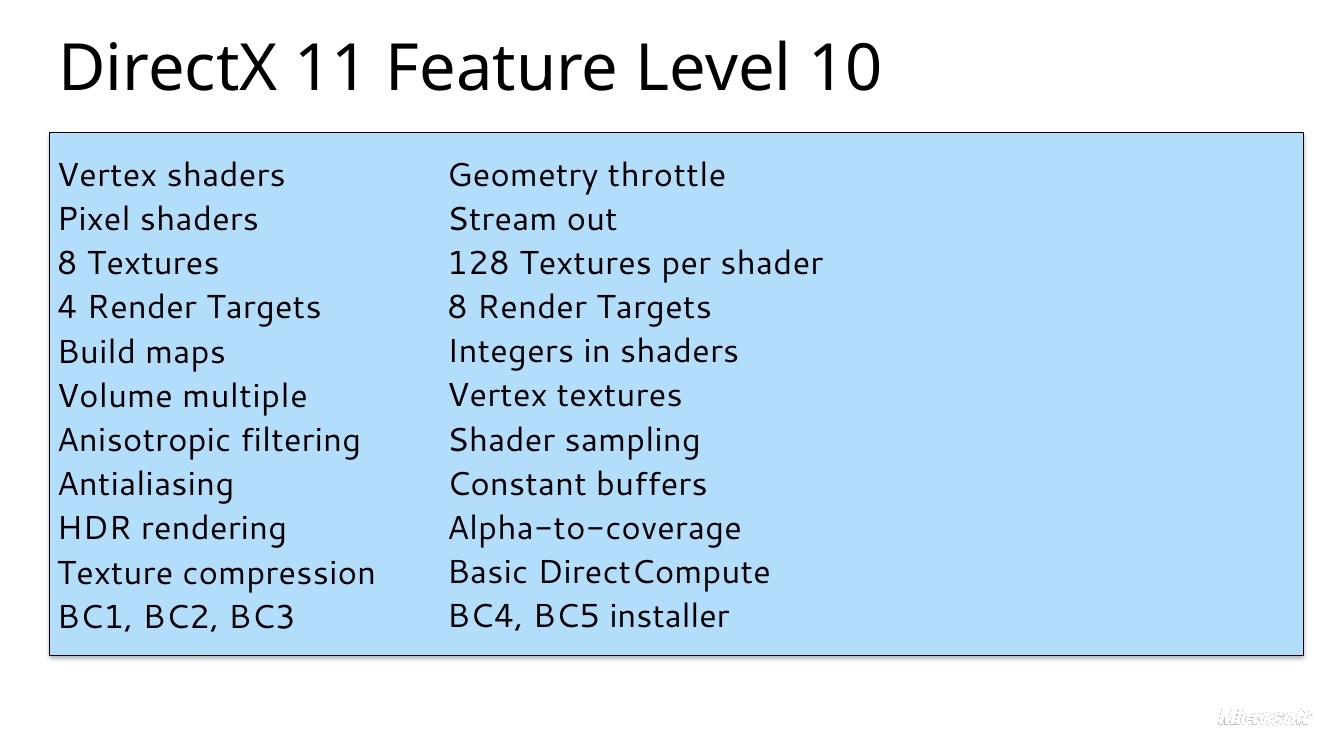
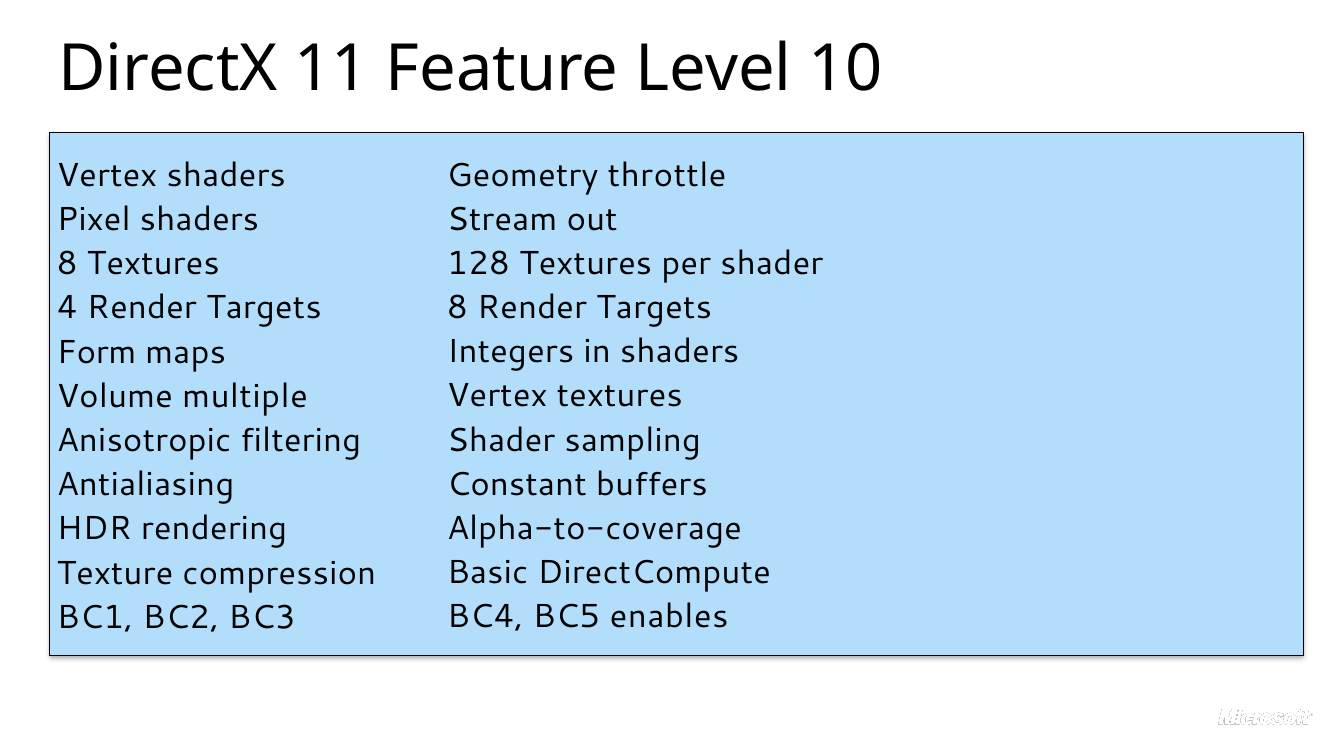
Build: Build -> Form
installer: installer -> enables
